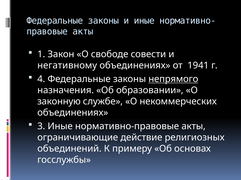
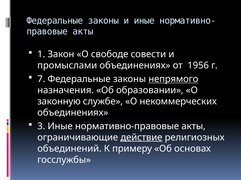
негативному: негативному -> промыслами
1941: 1941 -> 1956
4: 4 -> 7
действие underline: none -> present
